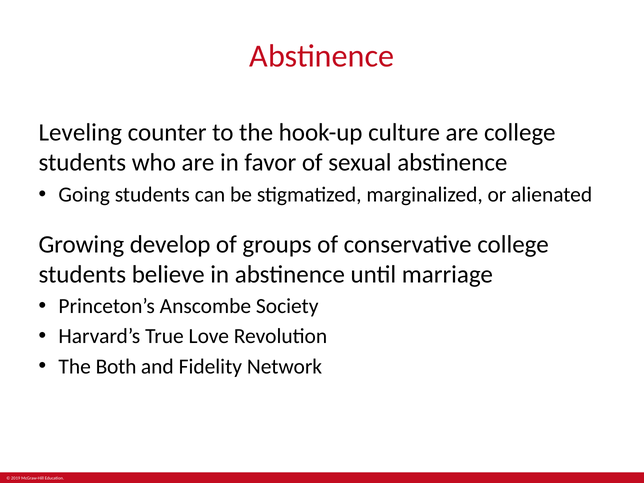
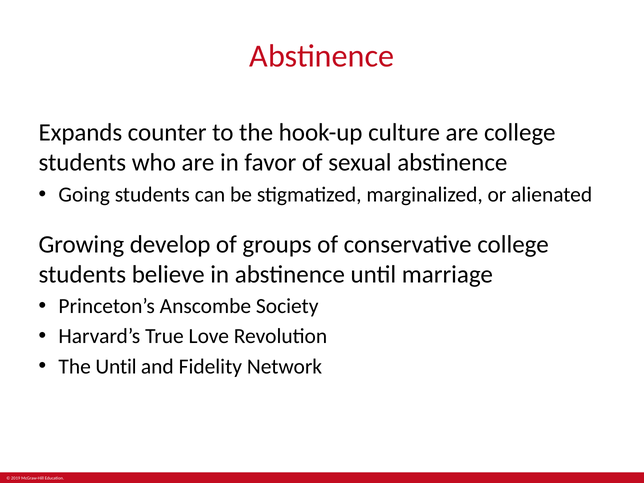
Leveling: Leveling -> Expands
The Both: Both -> Until
